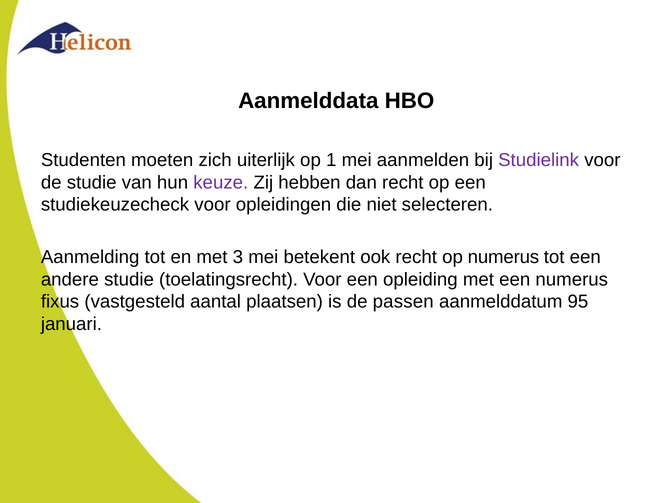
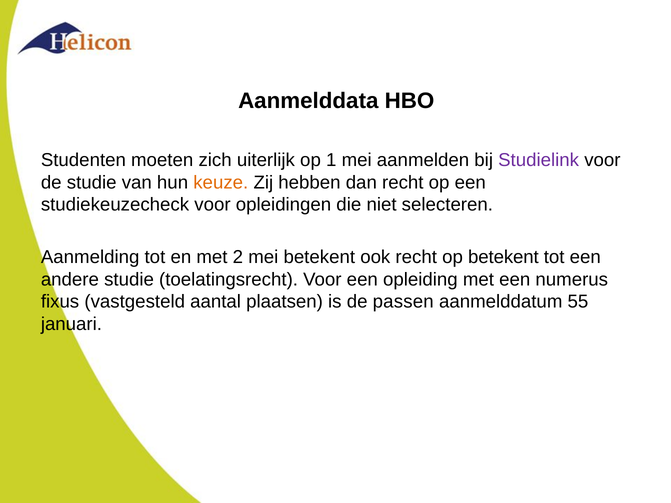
keuze colour: purple -> orange
3: 3 -> 2
op numerus: numerus -> betekent
95: 95 -> 55
